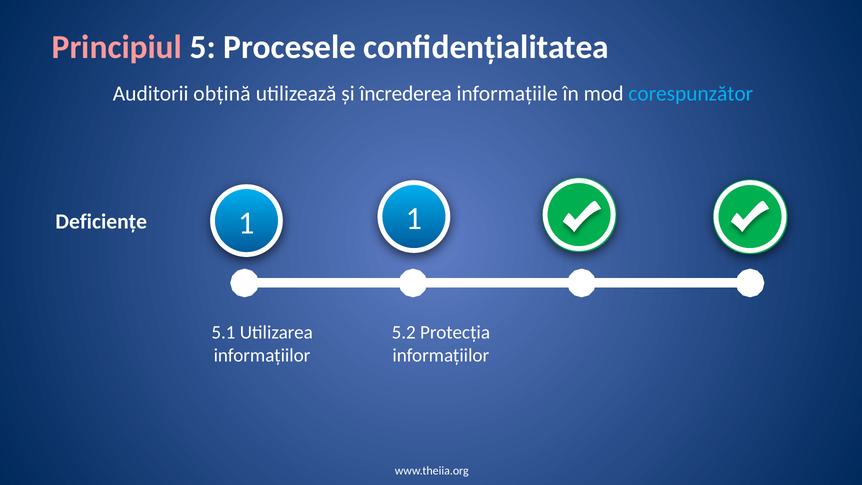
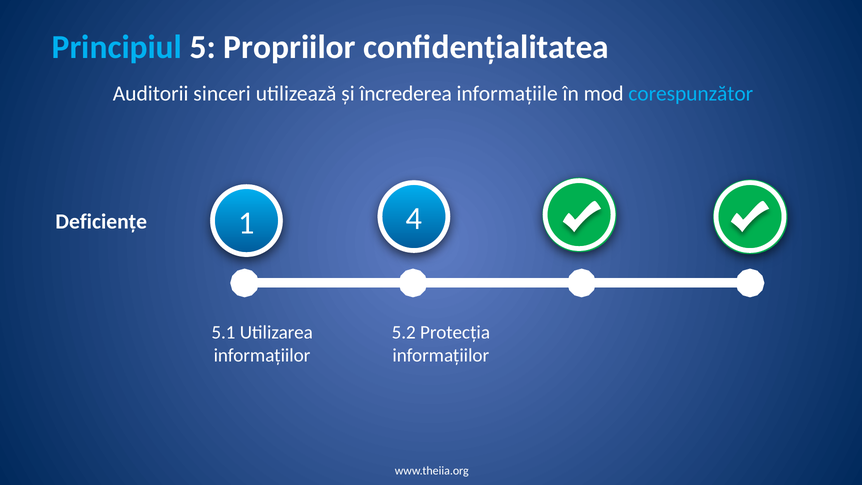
Principiul colour: pink -> light blue
Procesele: Procesele -> Propriilor
obțină: obțină -> sinceri
1 1: 1 -> 4
